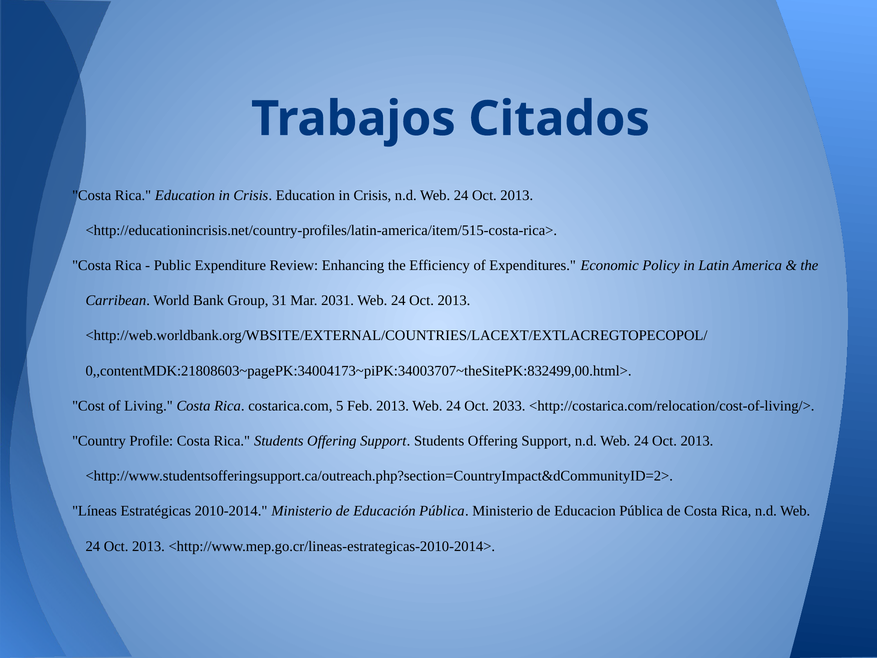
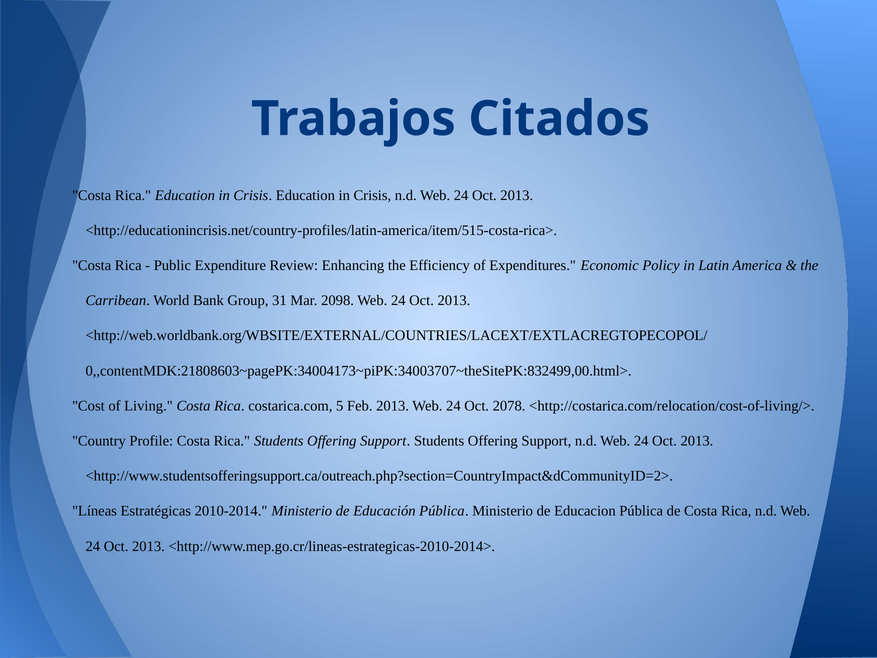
2031: 2031 -> 2098
2033: 2033 -> 2078
